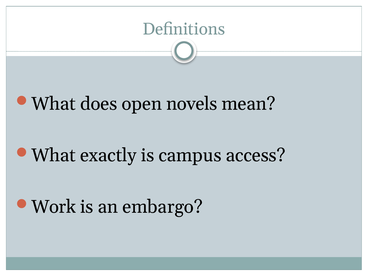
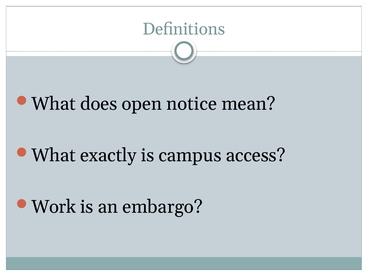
novels: novels -> notice
